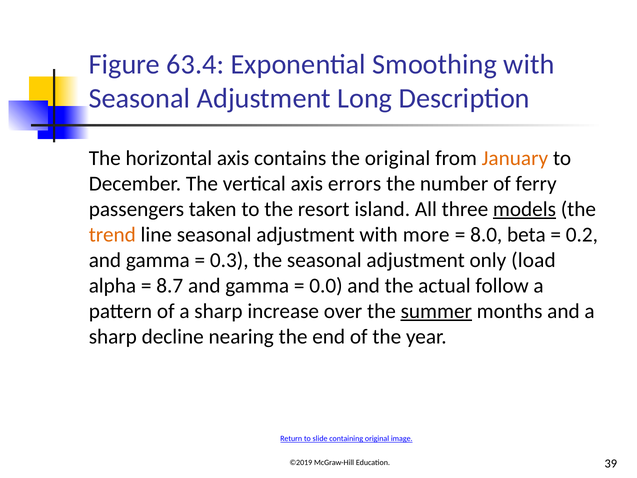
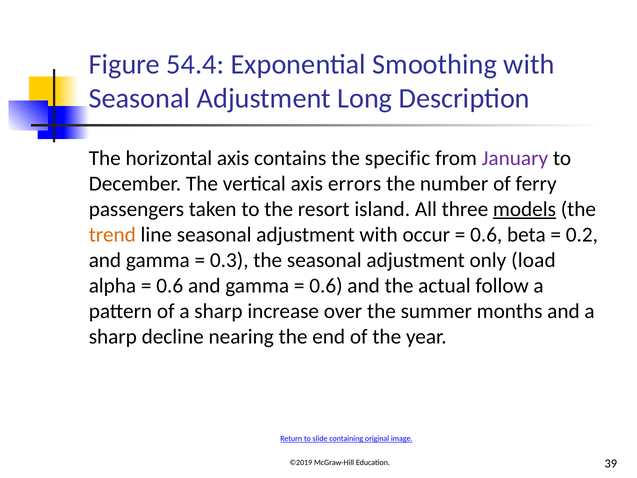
63.4: 63.4 -> 54.4
the original: original -> specific
January colour: orange -> purple
more: more -> occur
8.0 at (486, 234): 8.0 -> 0.6
8.7 at (170, 285): 8.7 -> 0.6
0.0 at (326, 285): 0.0 -> 0.6
summer underline: present -> none
